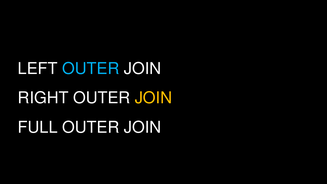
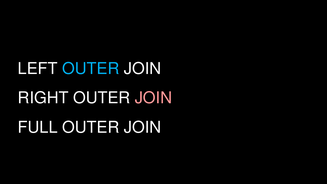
JOIN at (153, 98) colour: yellow -> pink
